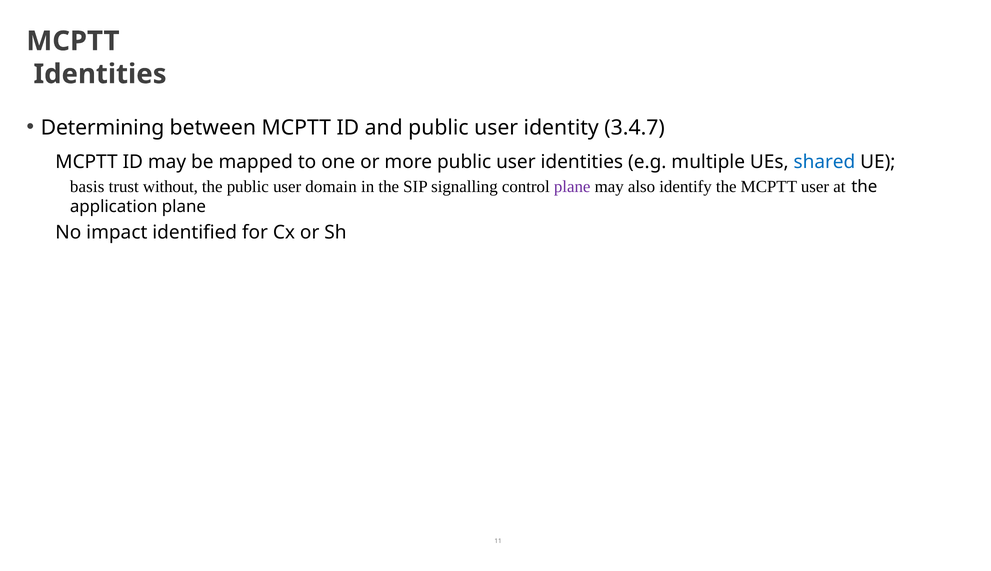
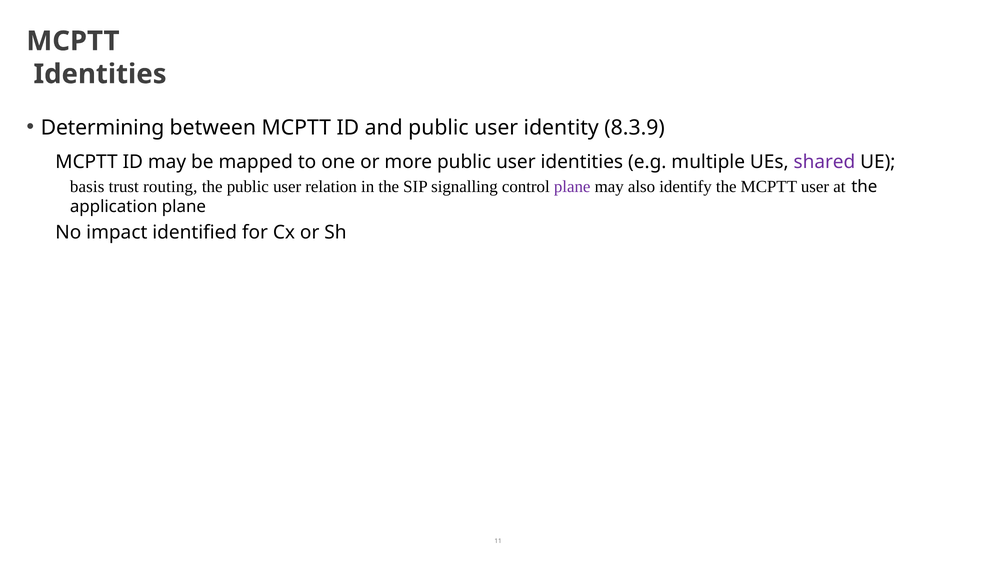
3.4.7: 3.4.7 -> 8.3.9
shared colour: blue -> purple
without: without -> routing
domain: domain -> relation
